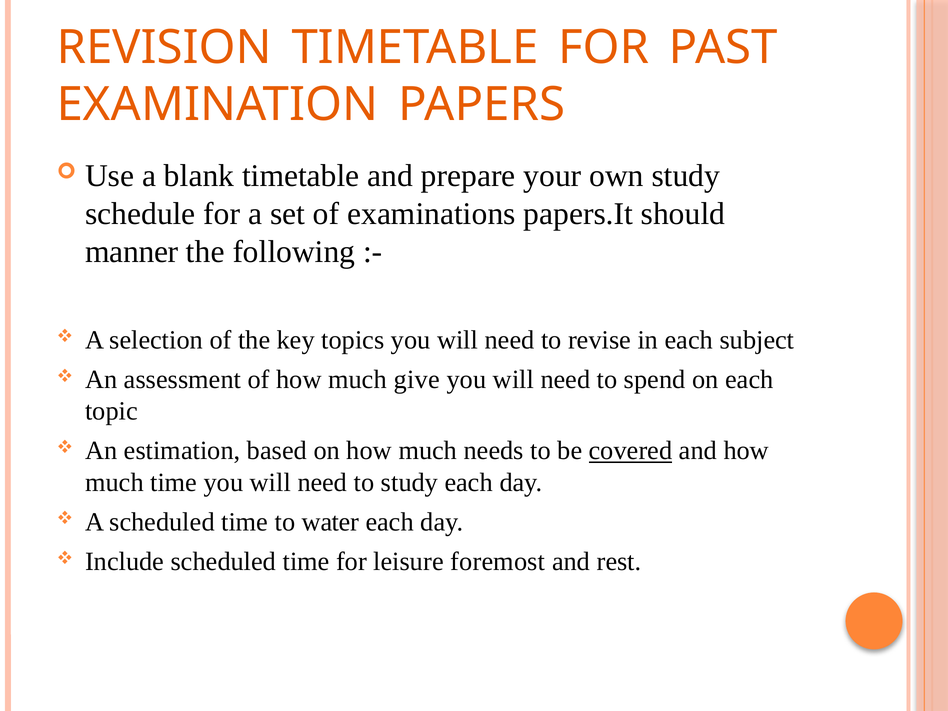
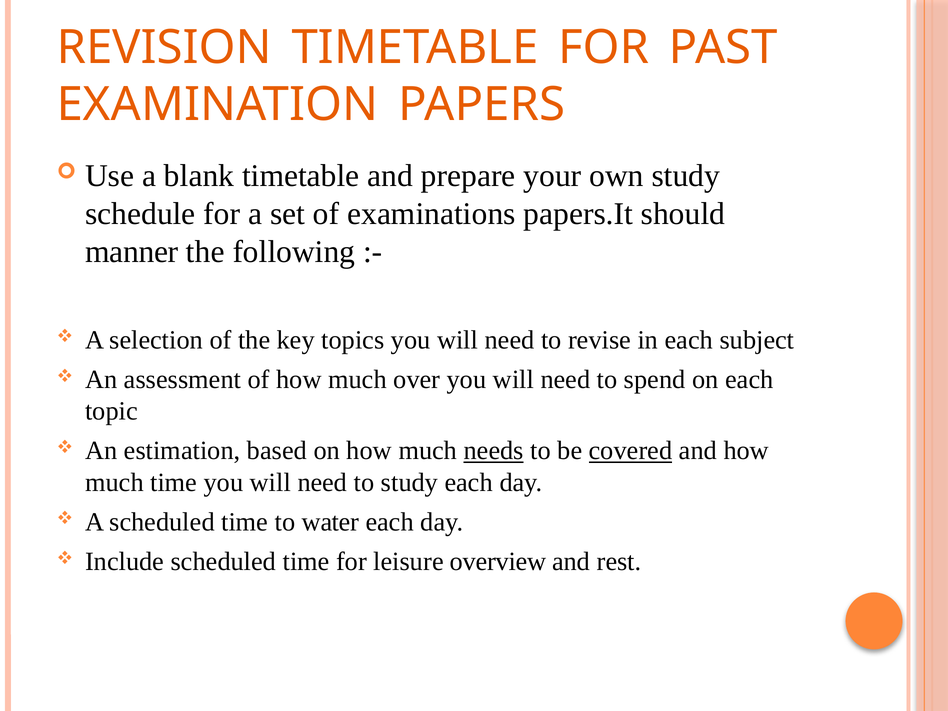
give: give -> over
needs underline: none -> present
foremost: foremost -> overview
